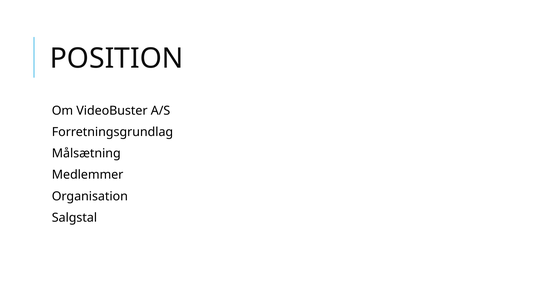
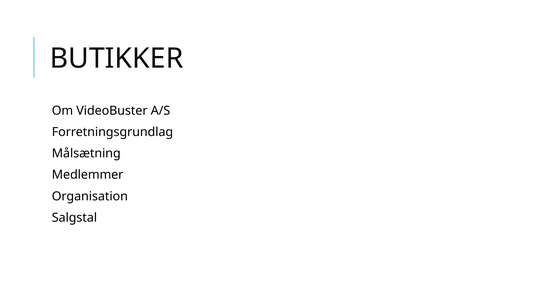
POSITION: POSITION -> BUTIKKER
